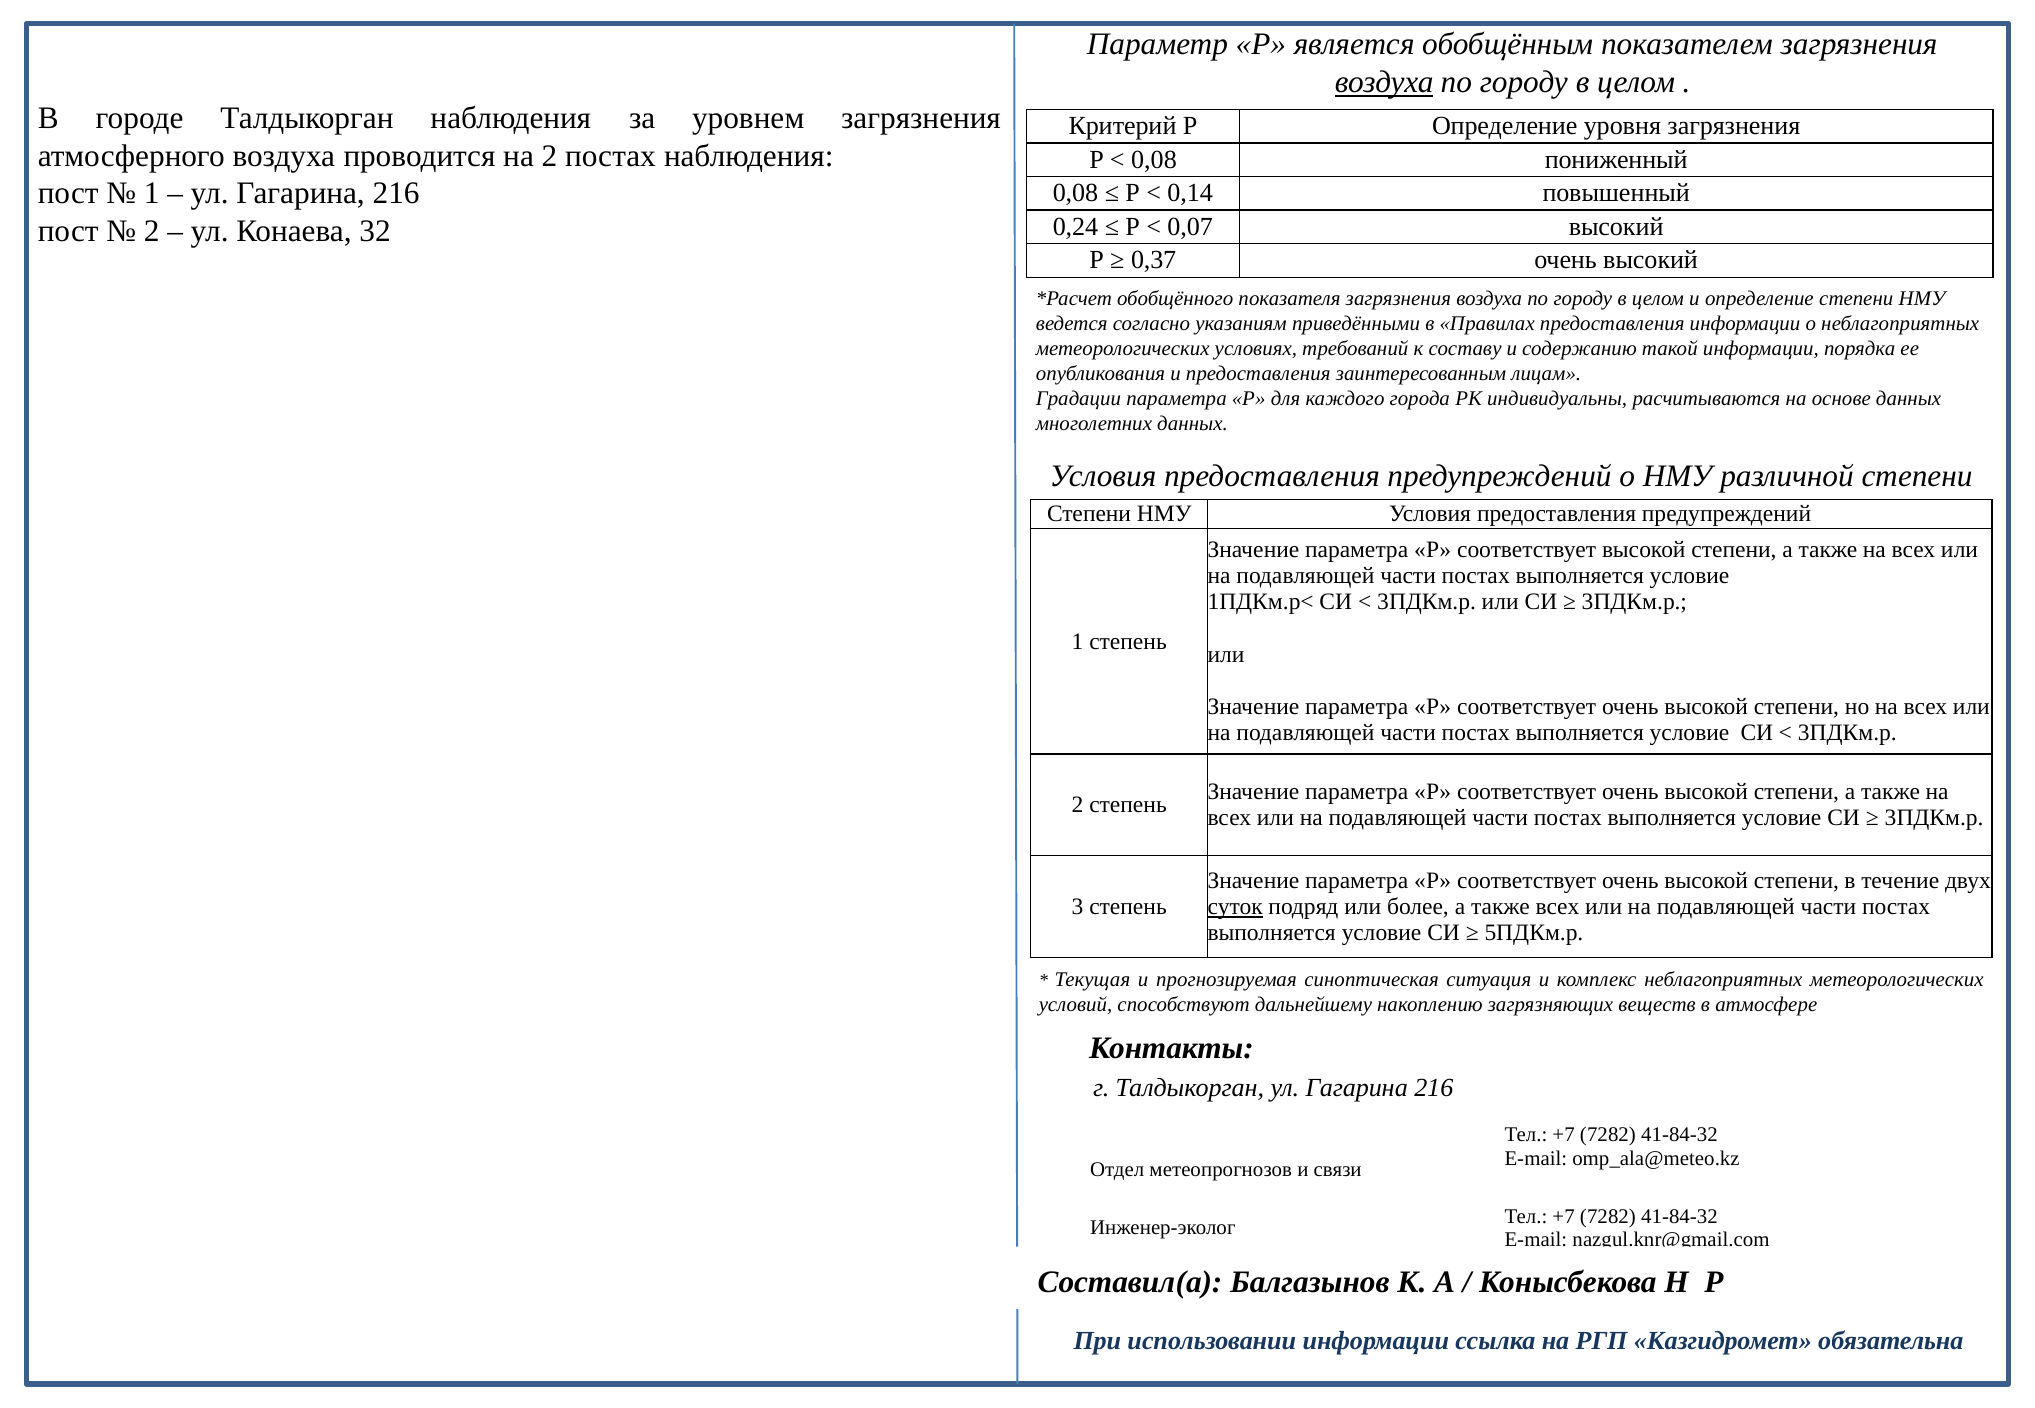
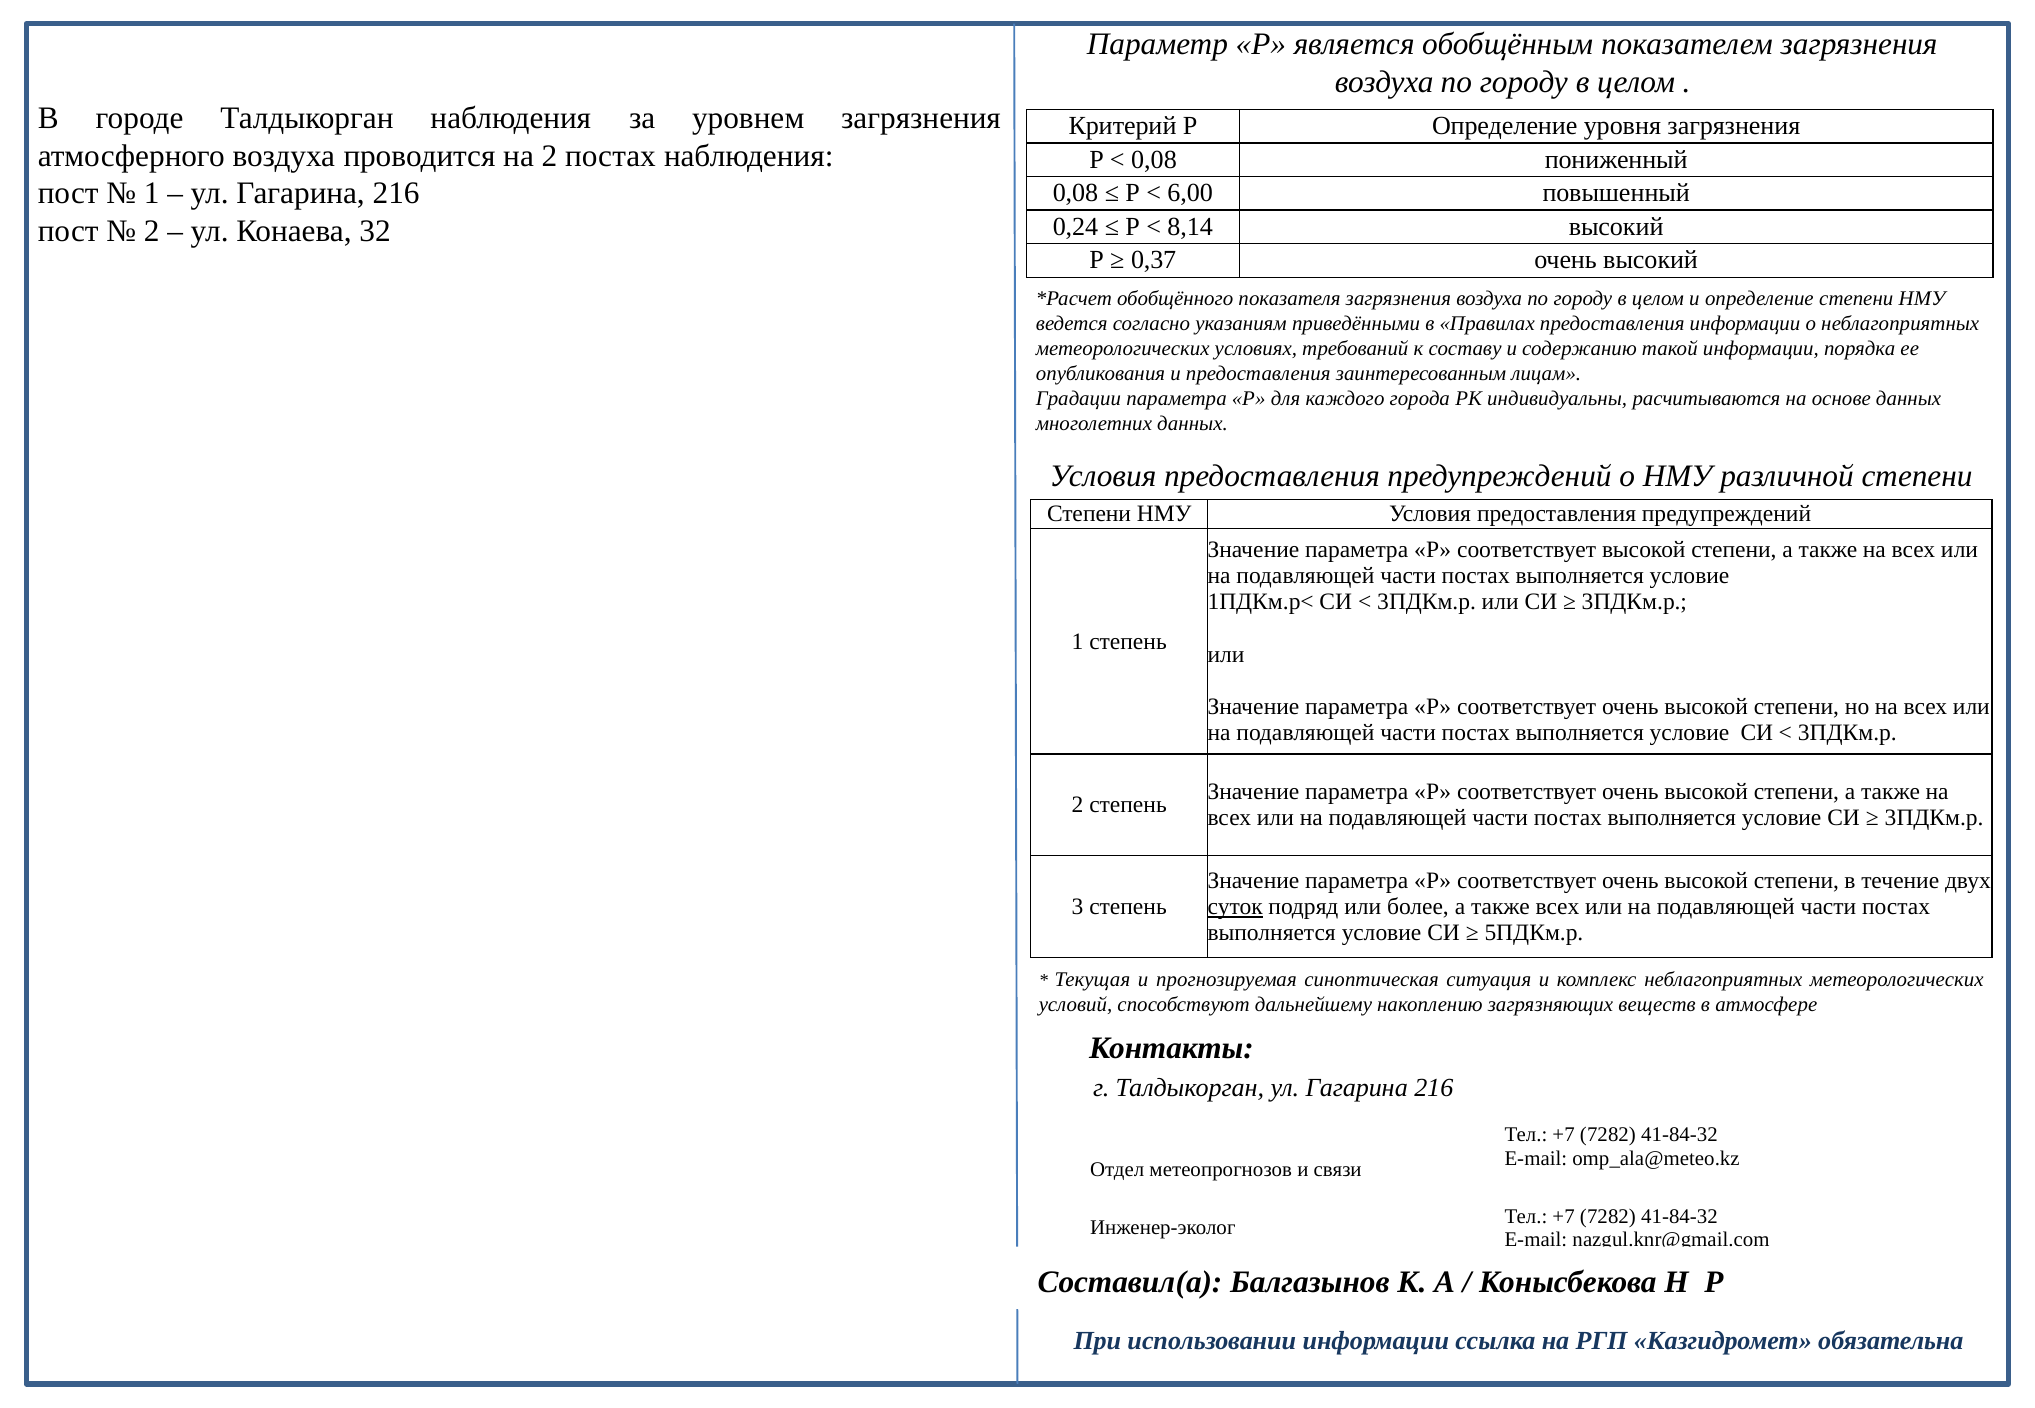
воздуха at (1384, 82) underline: present -> none
0,14: 0,14 -> 6,00
0,07: 0,07 -> 8,14
